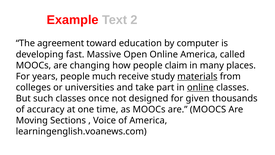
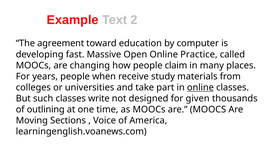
Online America: America -> Practice
much: much -> when
materials underline: present -> none
once: once -> write
accuracy: accuracy -> outlining
